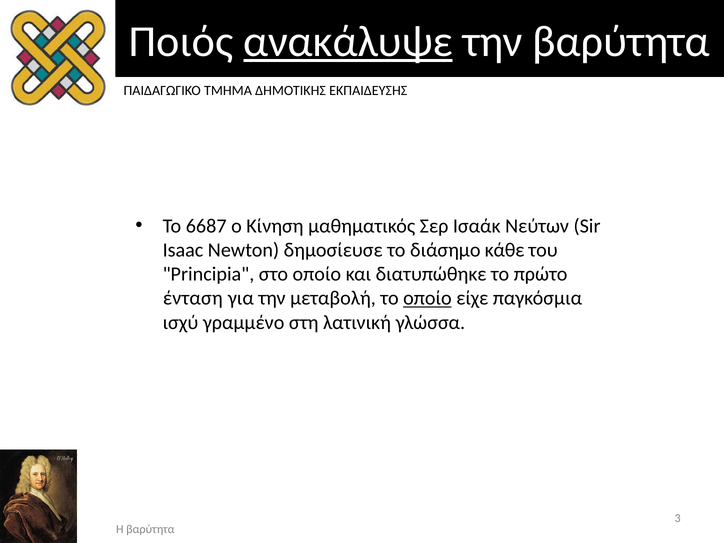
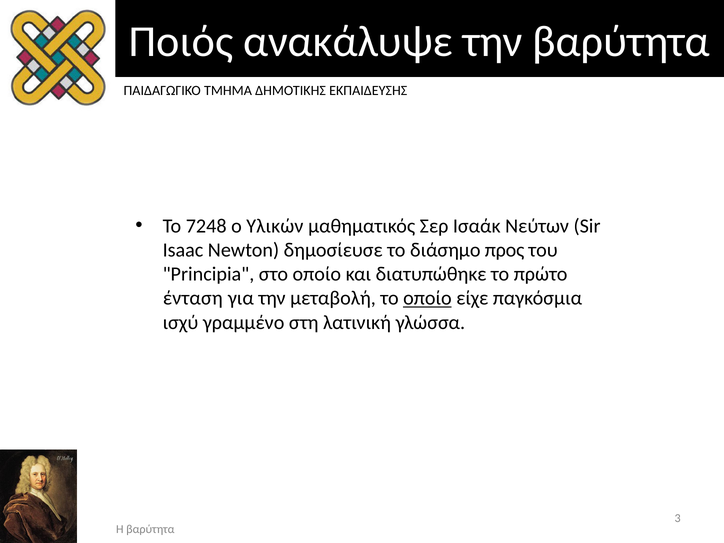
ανακάλυψε underline: present -> none
6687: 6687 -> 7248
Κίνηση: Κίνηση -> Υλικών
κάθε: κάθε -> προς
